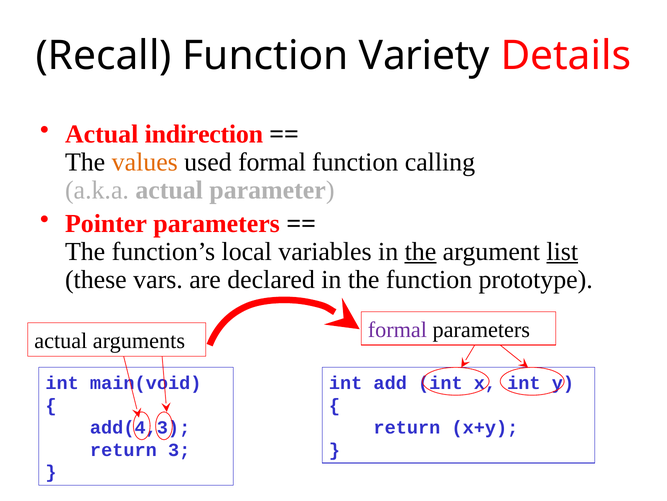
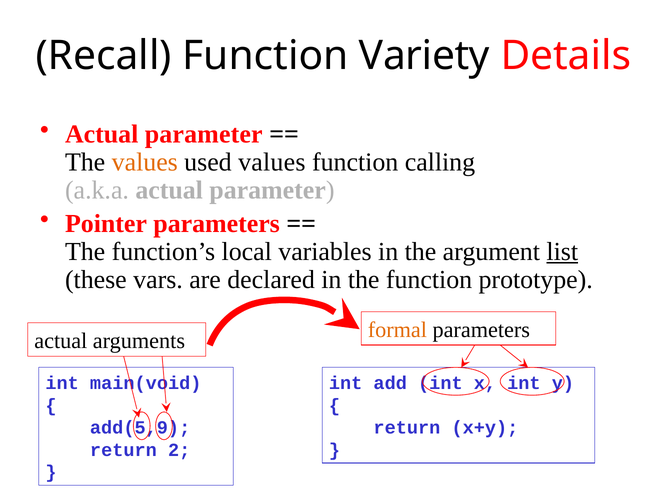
indirection at (204, 134): indirection -> parameter
used formal: formal -> values
the at (420, 251) underline: present -> none
formal at (397, 329) colour: purple -> orange
add(4,3: add(4,3 -> add(5,9
3: 3 -> 2
